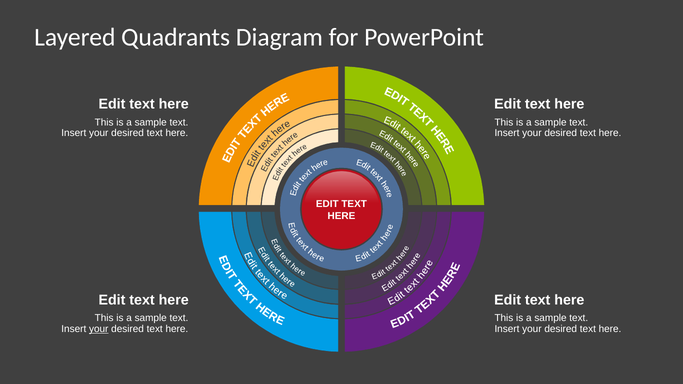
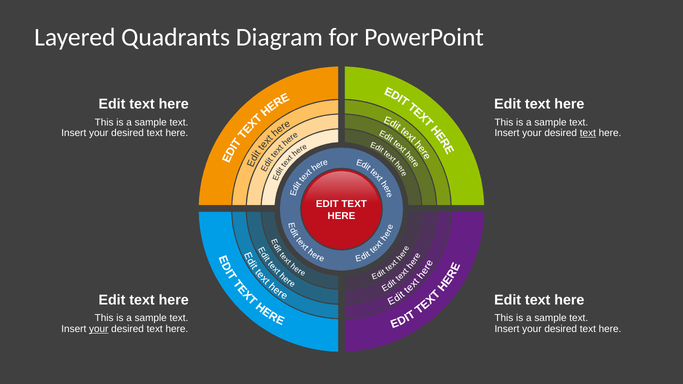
text at (588, 133) underline: none -> present
